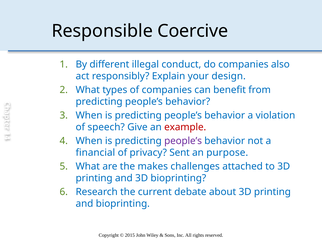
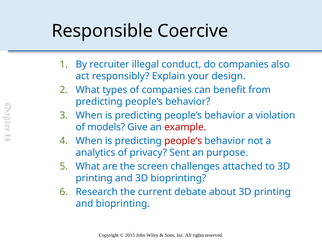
different: different -> recruiter
speech: speech -> models
people’s at (183, 141) colour: purple -> red
financial: financial -> analytics
makes: makes -> screen
